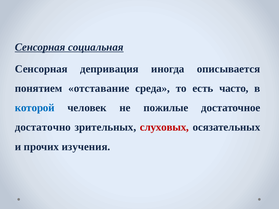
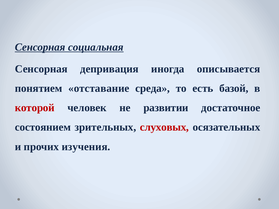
часто: часто -> базой
которой colour: blue -> red
пожилые: пожилые -> развитии
достаточно: достаточно -> состоянием
